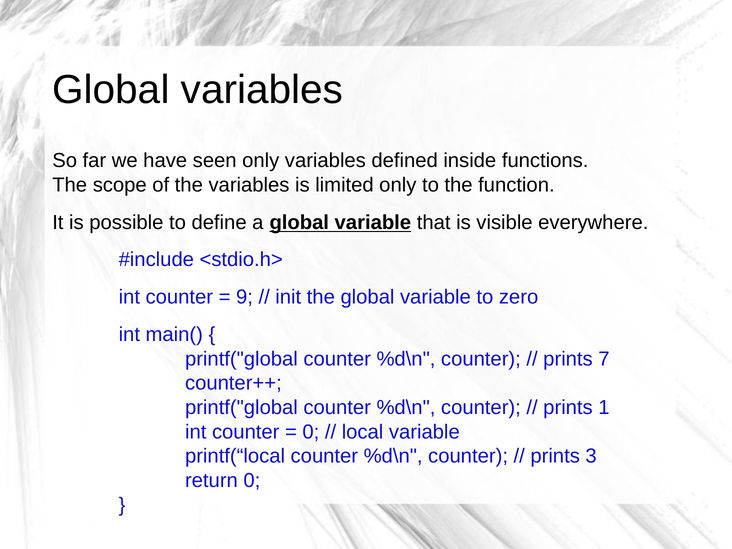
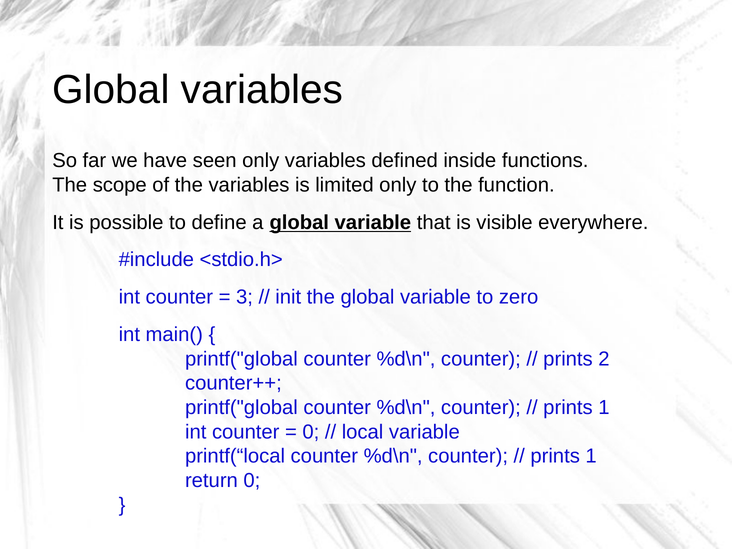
9: 9 -> 3
7: 7 -> 2
3 at (591, 456): 3 -> 1
